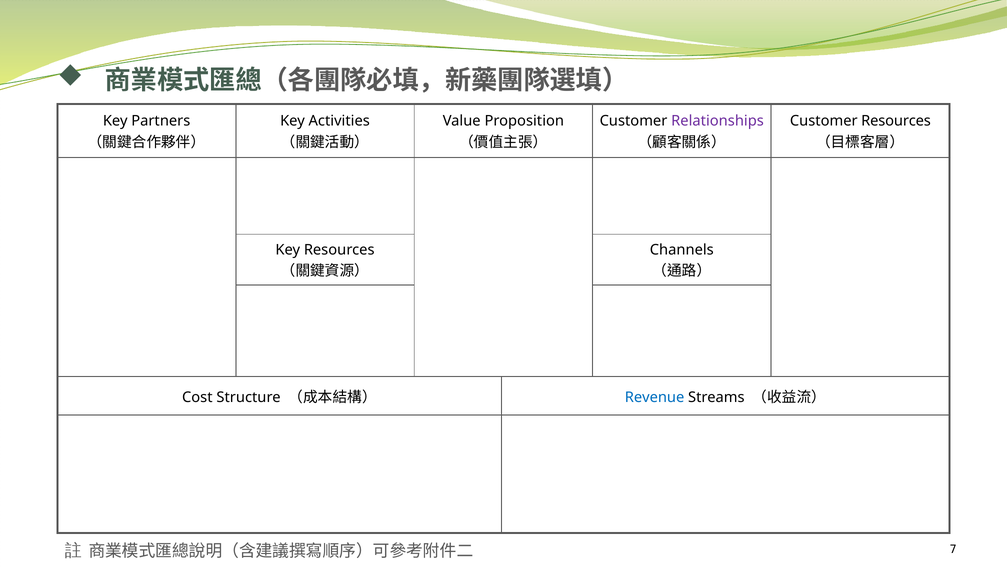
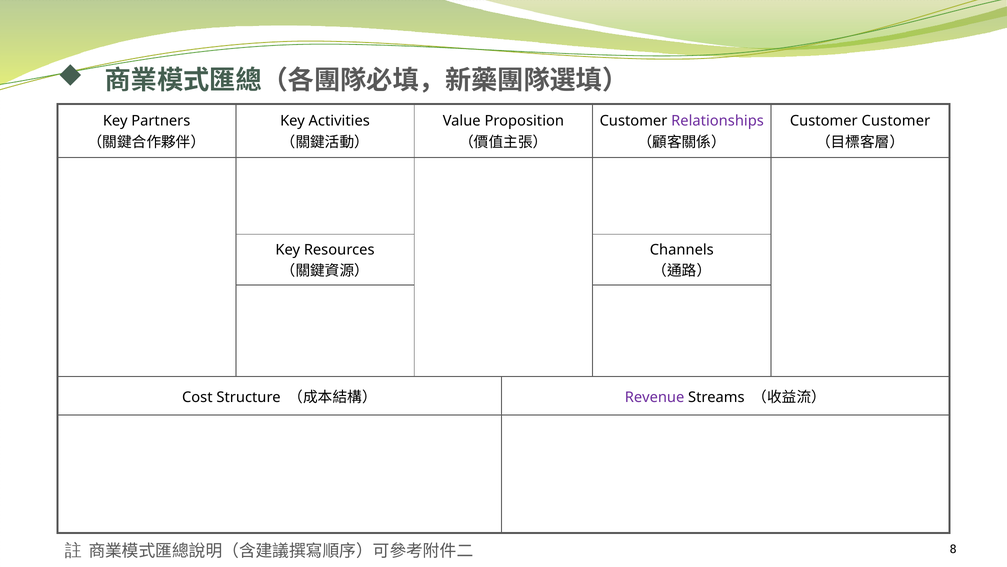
Customer Resources: Resources -> Customer
Revenue colour: blue -> purple
7: 7 -> 8
